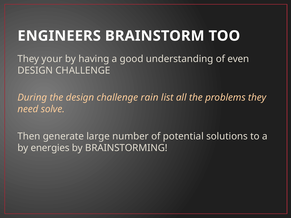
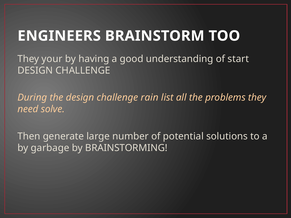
even: even -> start
energies: energies -> garbage
